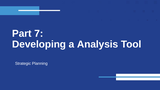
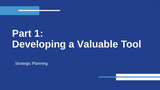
7: 7 -> 1
Analysis: Analysis -> Valuable
